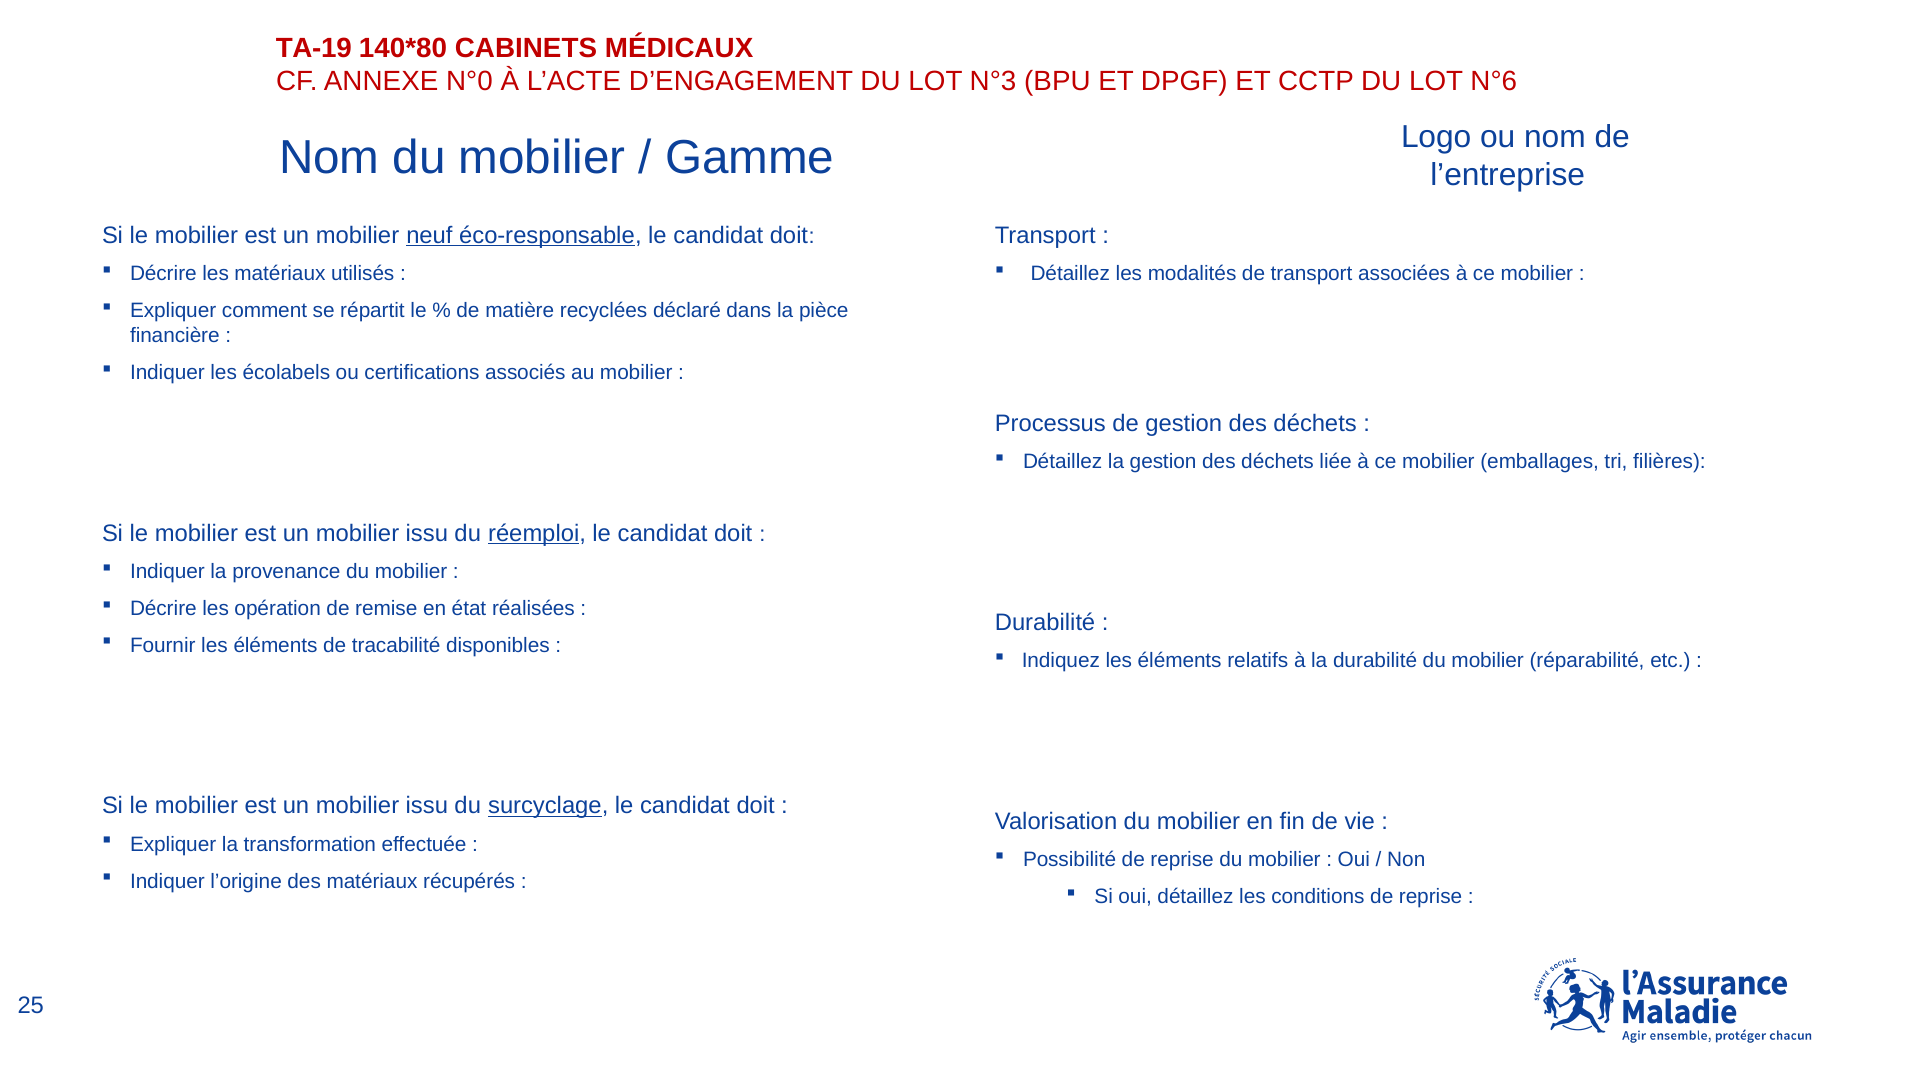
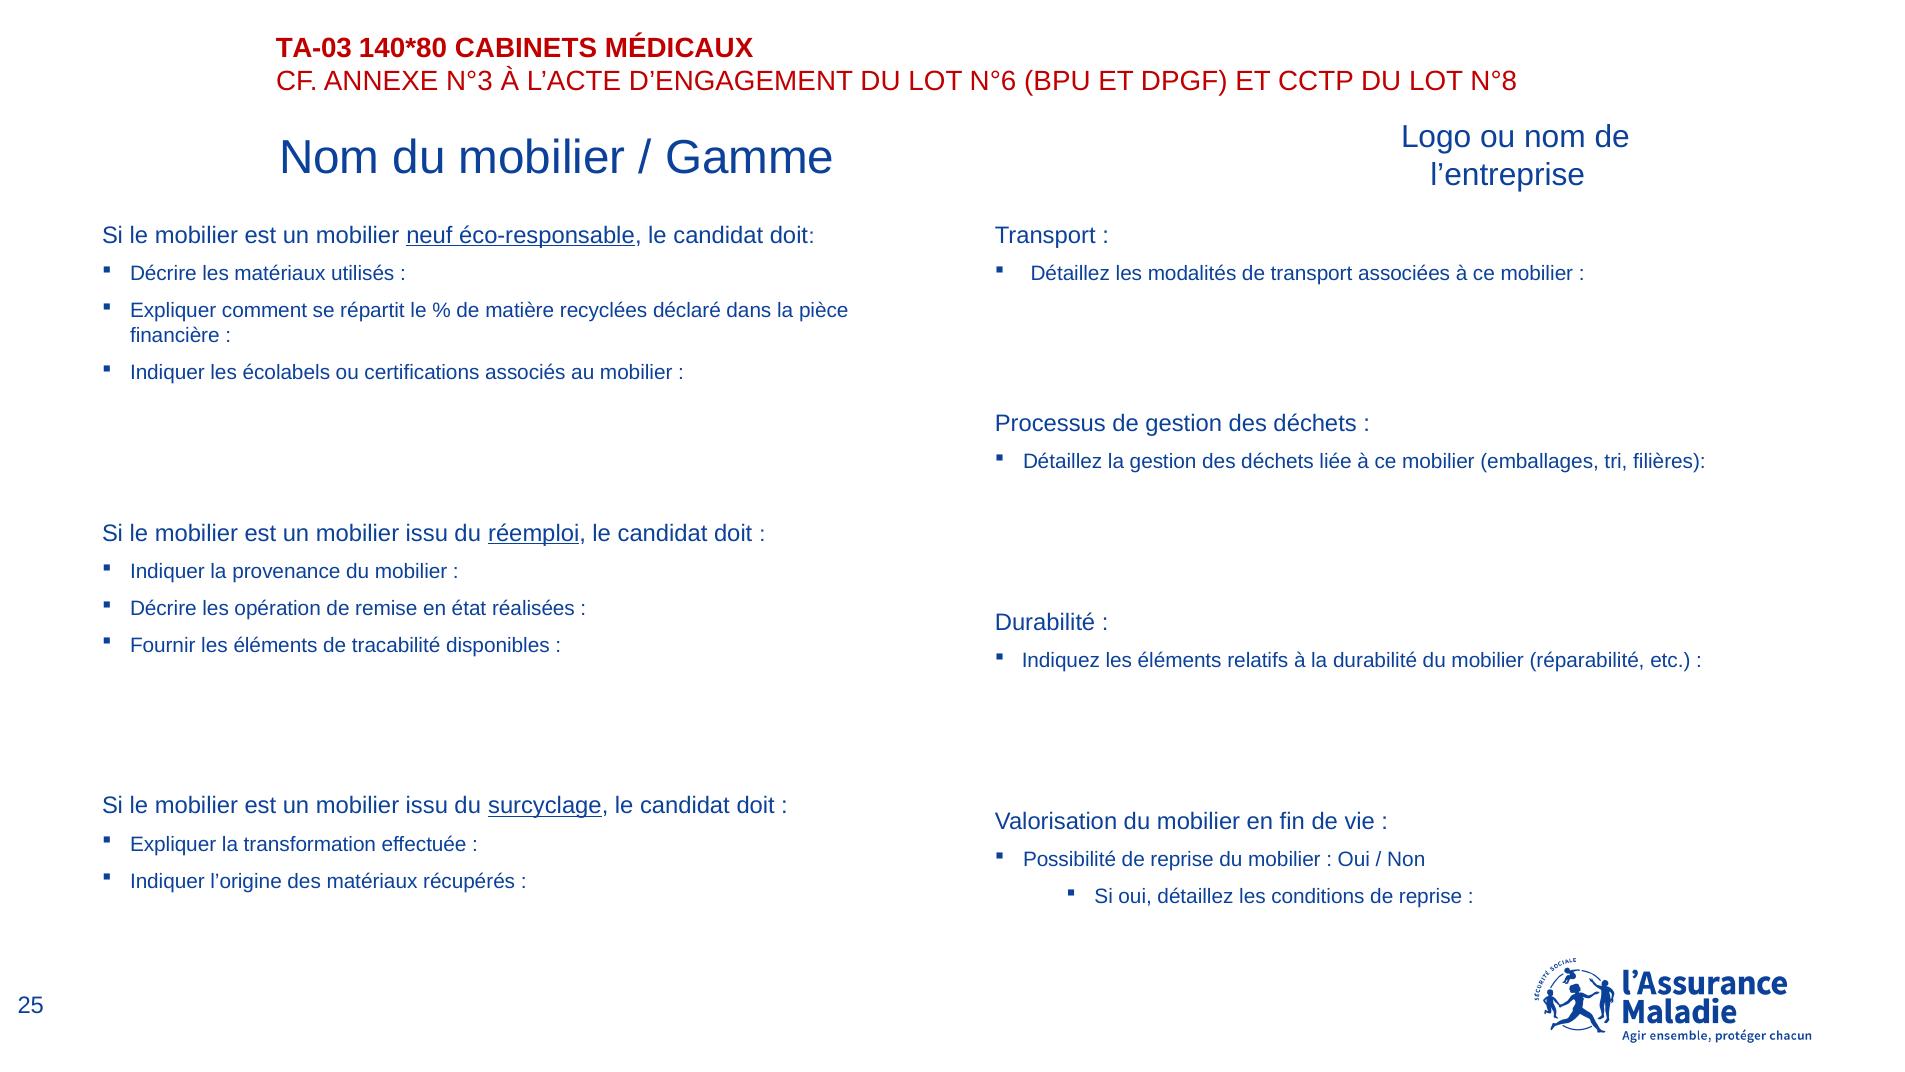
TA-19: TA-19 -> TA-03
N°0: N°0 -> N°3
N°3: N°3 -> N°6
N°6: N°6 -> N°8
